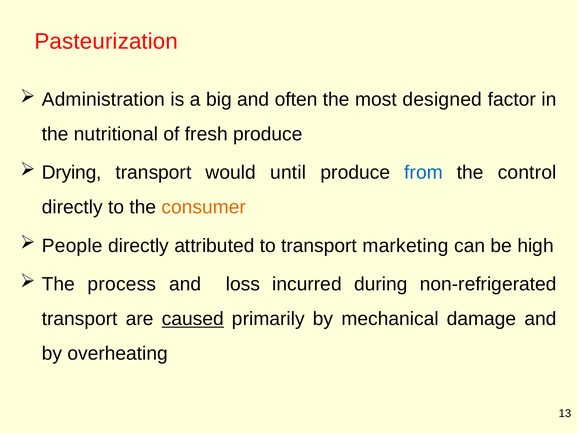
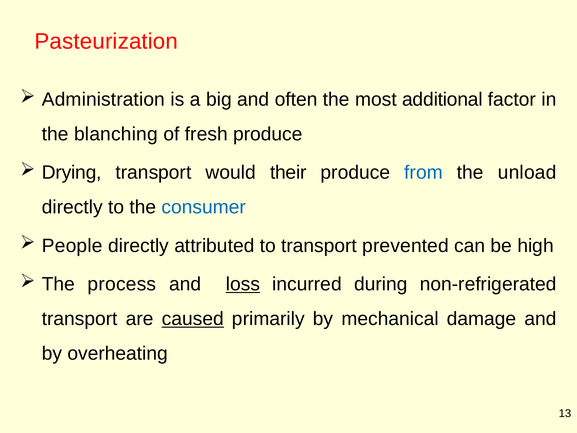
designed: designed -> additional
nutritional: nutritional -> blanching
until: until -> their
control: control -> unload
consumer colour: orange -> blue
marketing: marketing -> prevented
loss underline: none -> present
